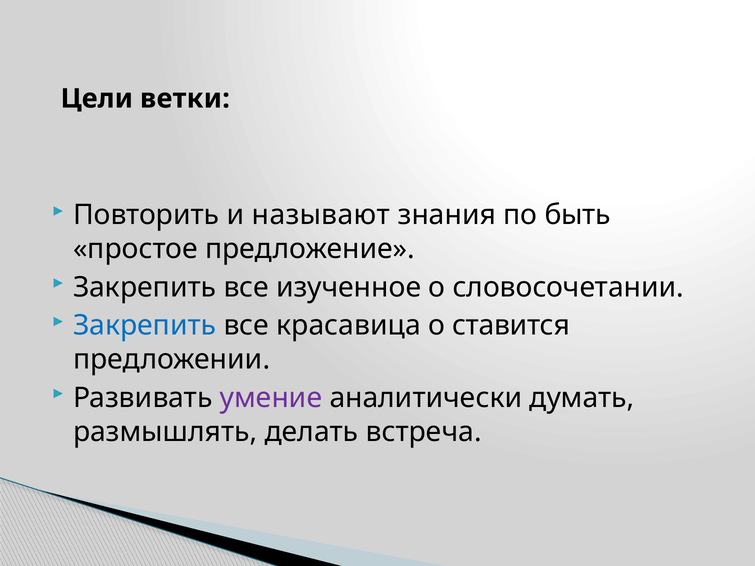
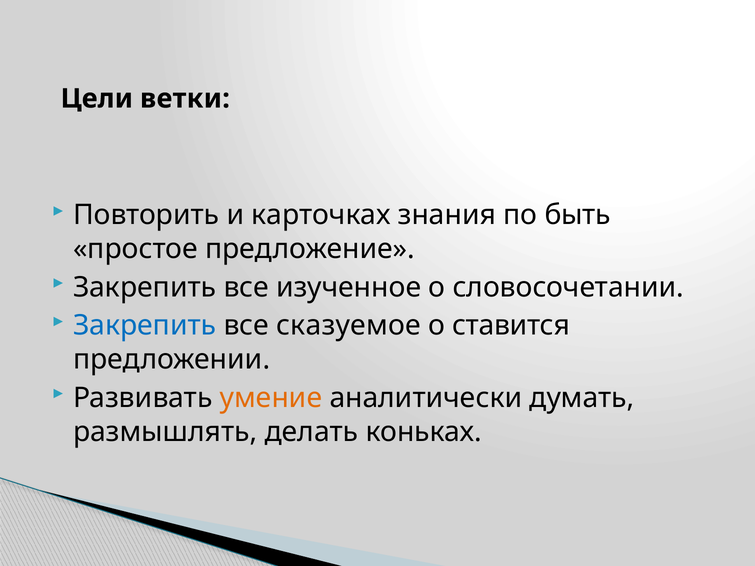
называют: называют -> карточках
красавица: красавица -> сказуемое
умение colour: purple -> orange
встреча: встреча -> коньках
